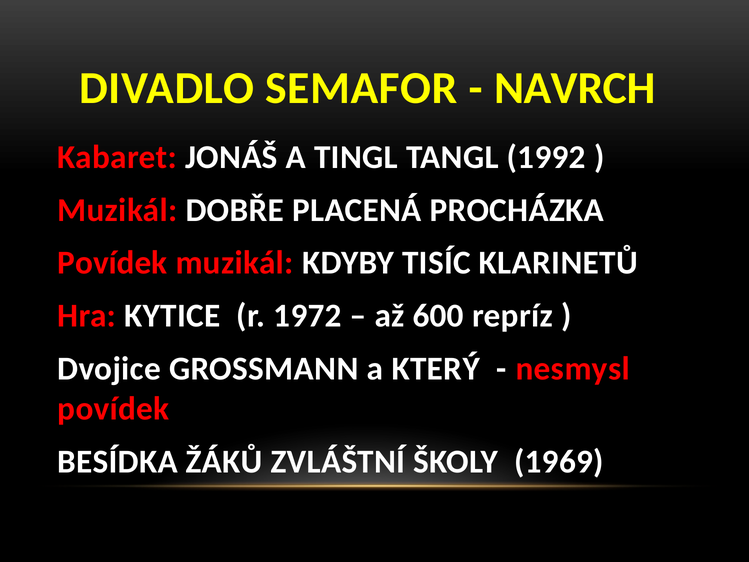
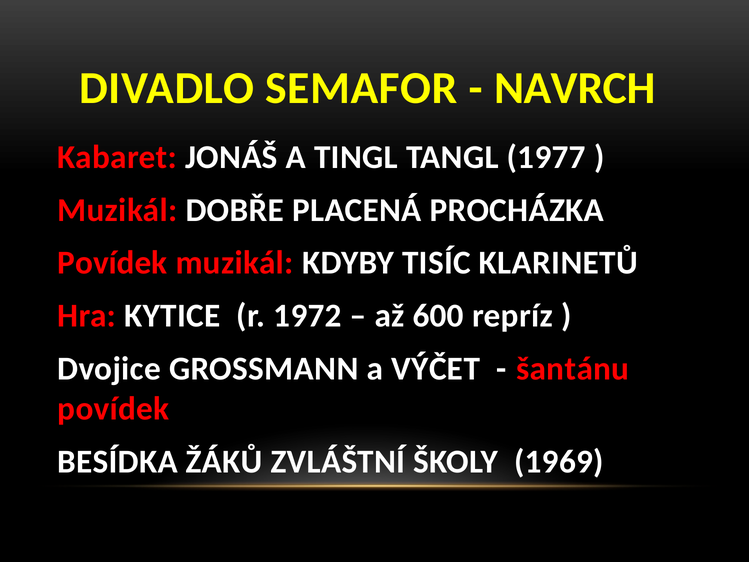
1992: 1992 -> 1977
KTERÝ: KTERÝ -> VÝČET
nesmysl: nesmysl -> šantánu
